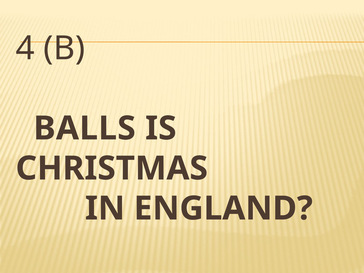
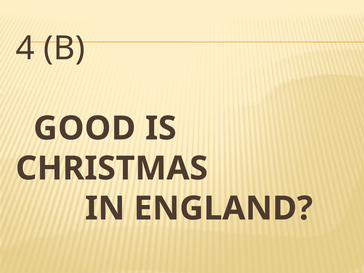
BALLS: BALLS -> GOOD
